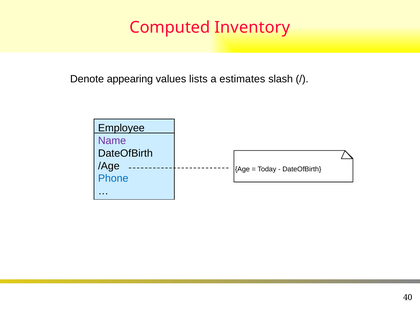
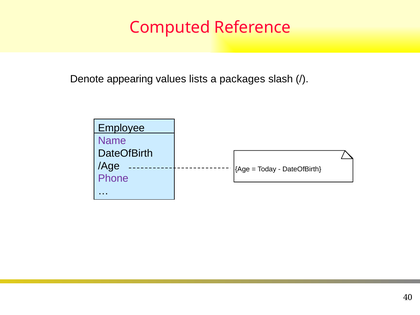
Inventory: Inventory -> Reference
estimates: estimates -> packages
Phone colour: blue -> purple
